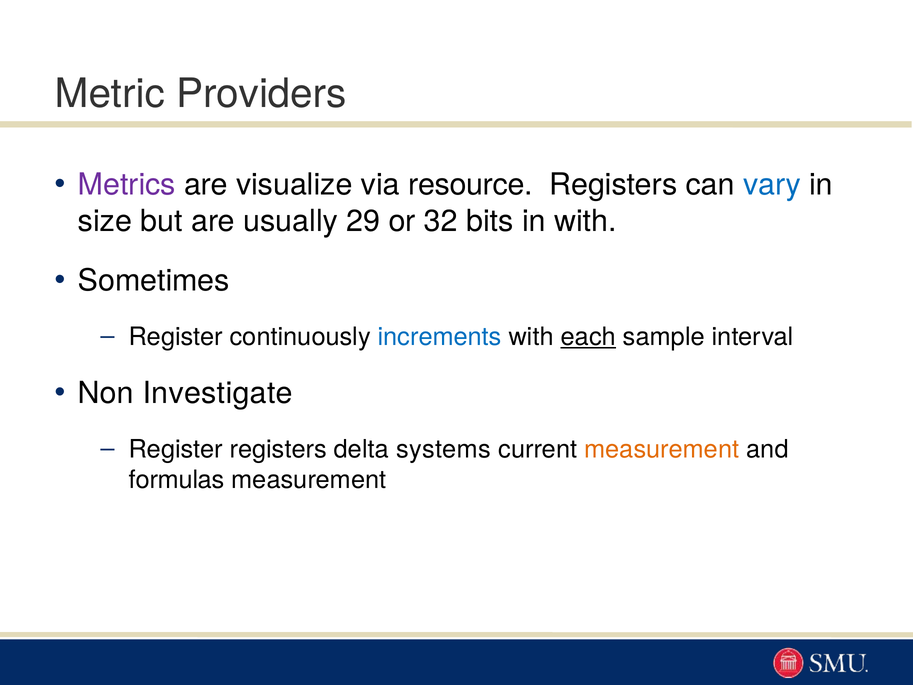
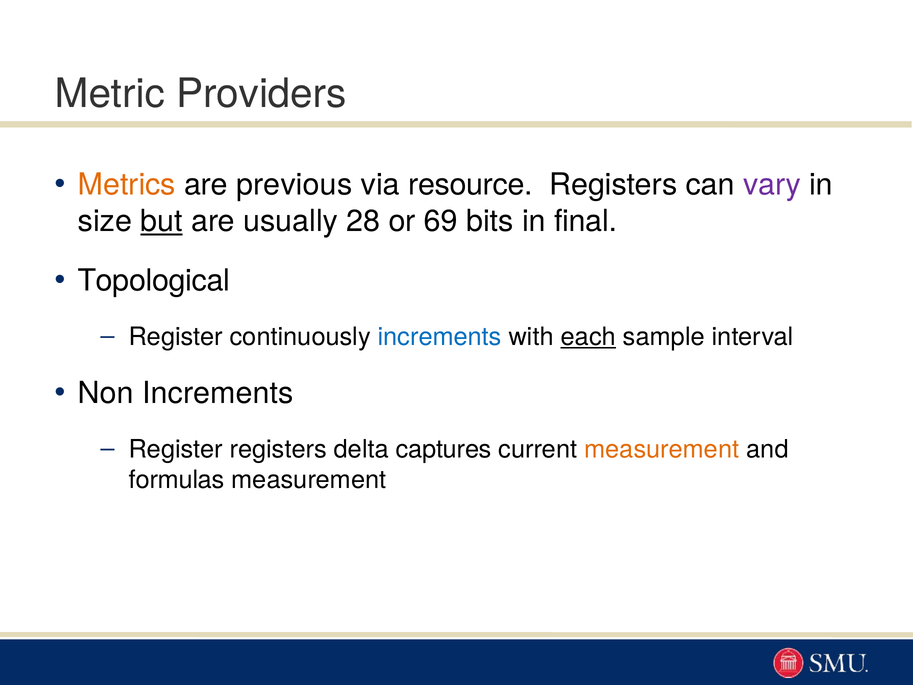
Metrics colour: purple -> orange
visualize: visualize -> previous
vary colour: blue -> purple
but underline: none -> present
29: 29 -> 28
32: 32 -> 69
in with: with -> final
Sometimes: Sometimes -> Topological
Non Investigate: Investigate -> Increments
systems: systems -> captures
